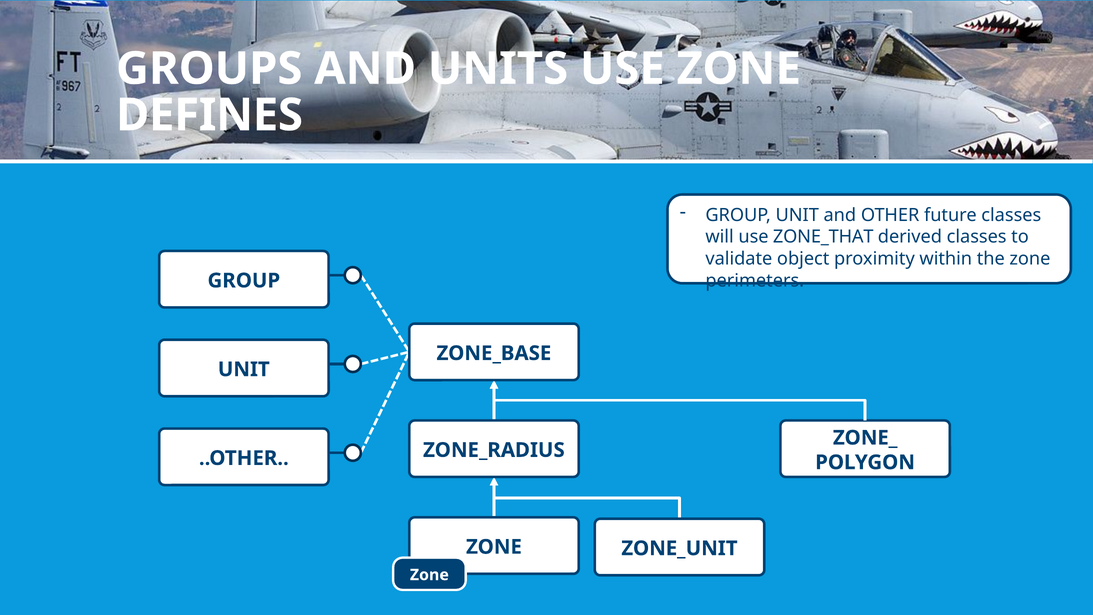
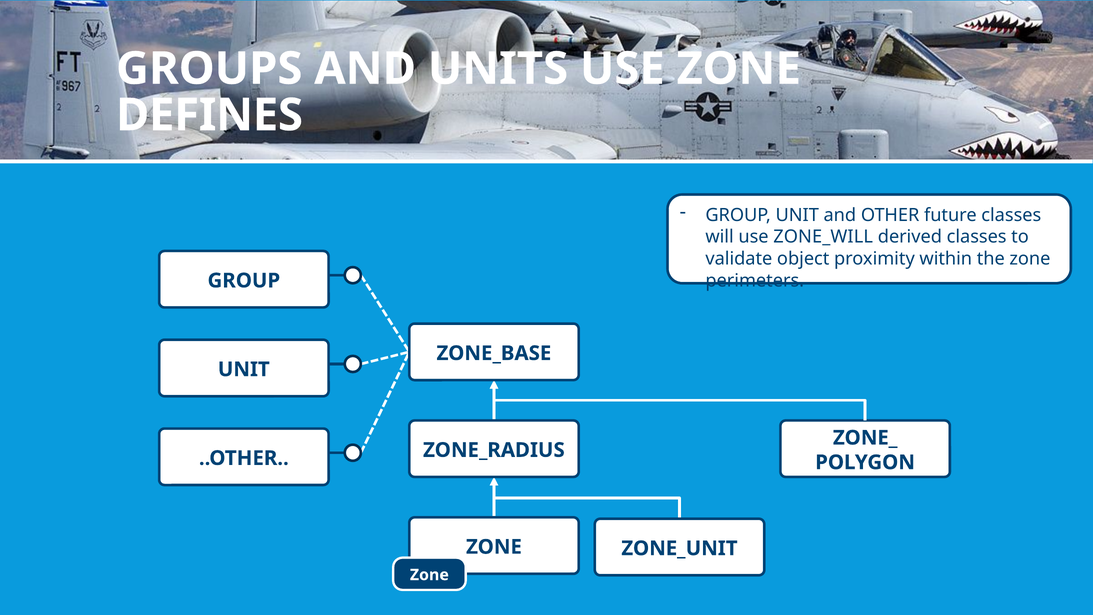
ZONE_THAT: ZONE_THAT -> ZONE_WILL
